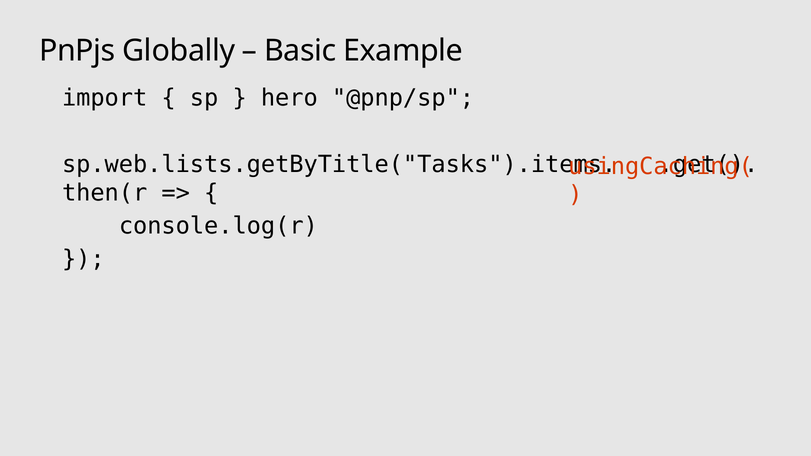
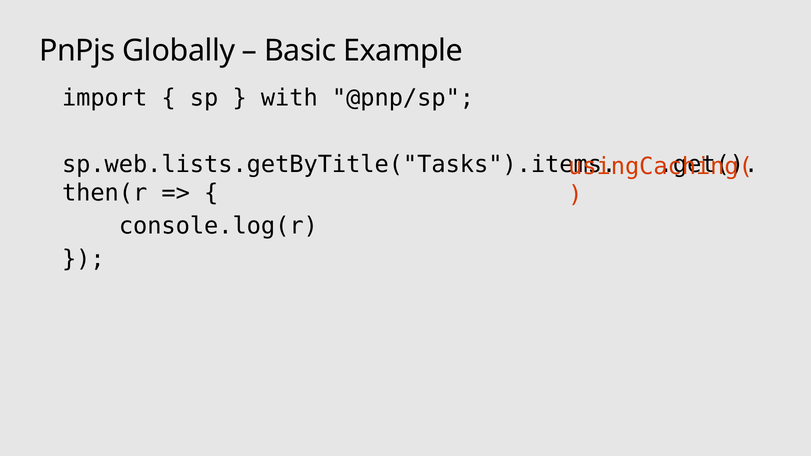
hero: hero -> with
